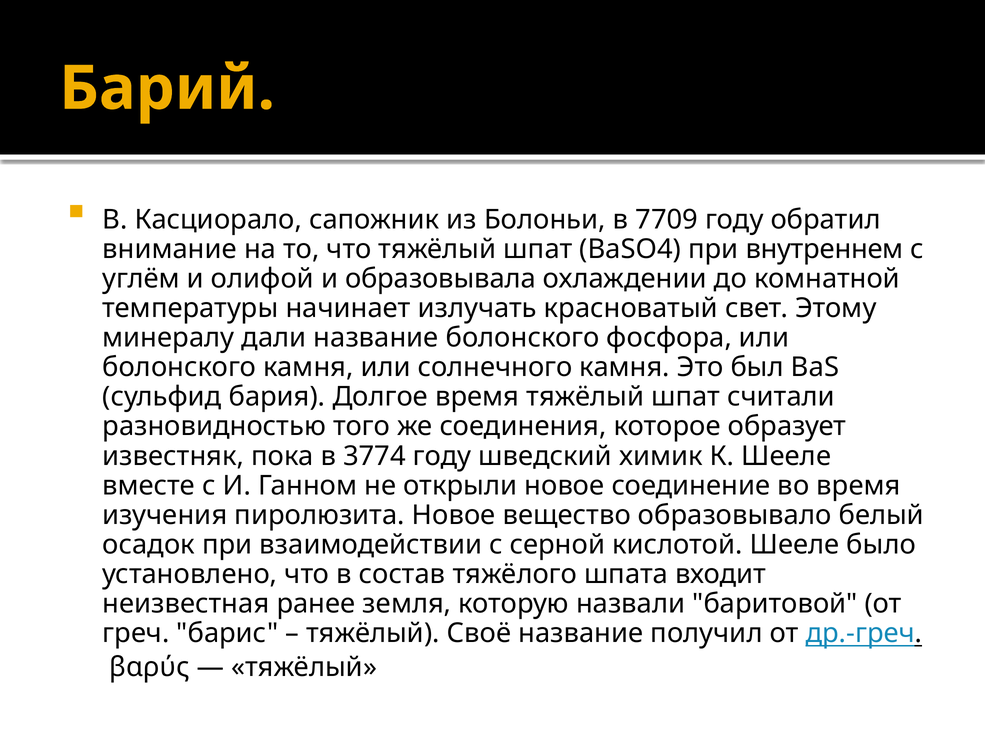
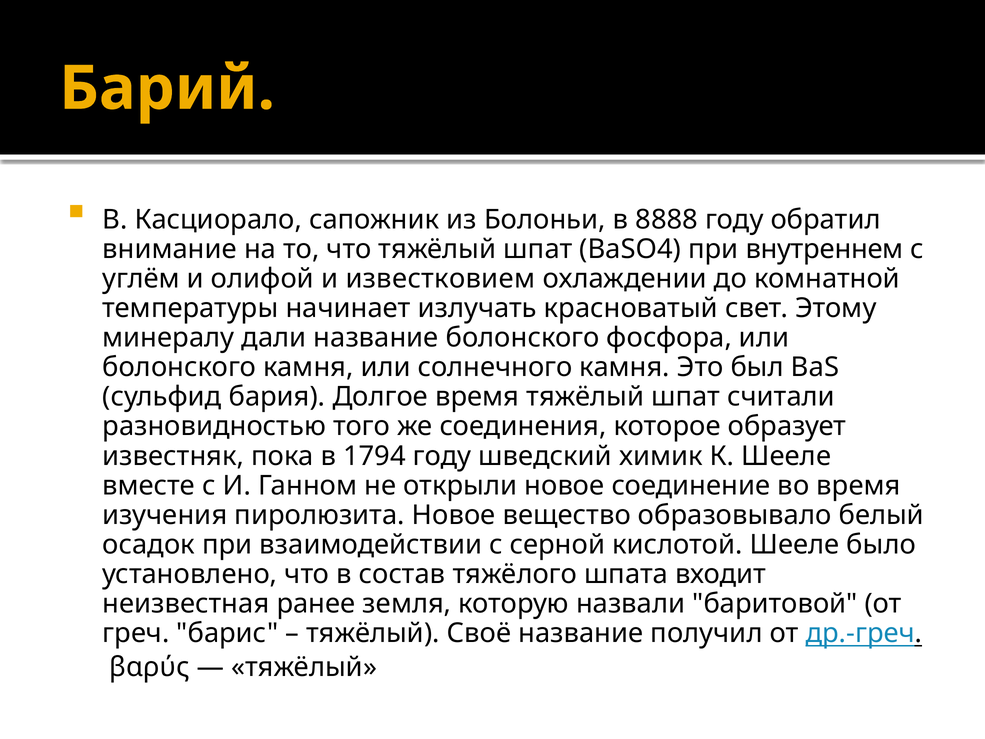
7709: 7709 -> 8888
образовывала: образовывала -> известковием
3774: 3774 -> 1794
